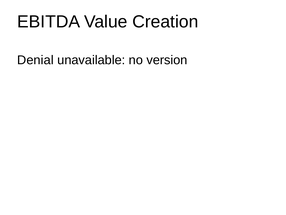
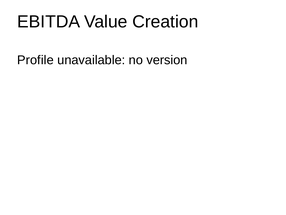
Denial: Denial -> Profile
